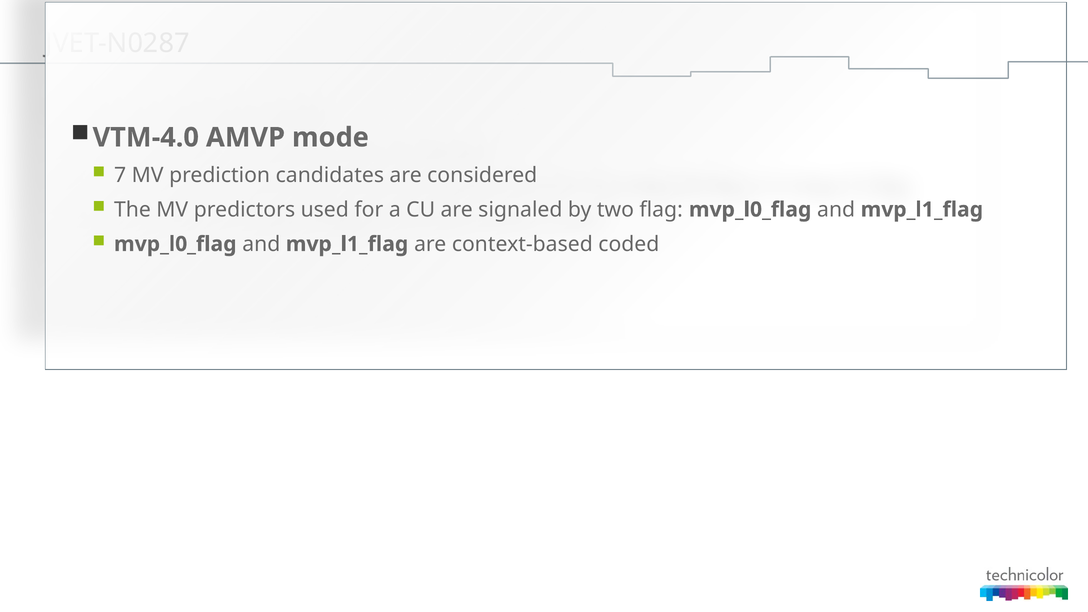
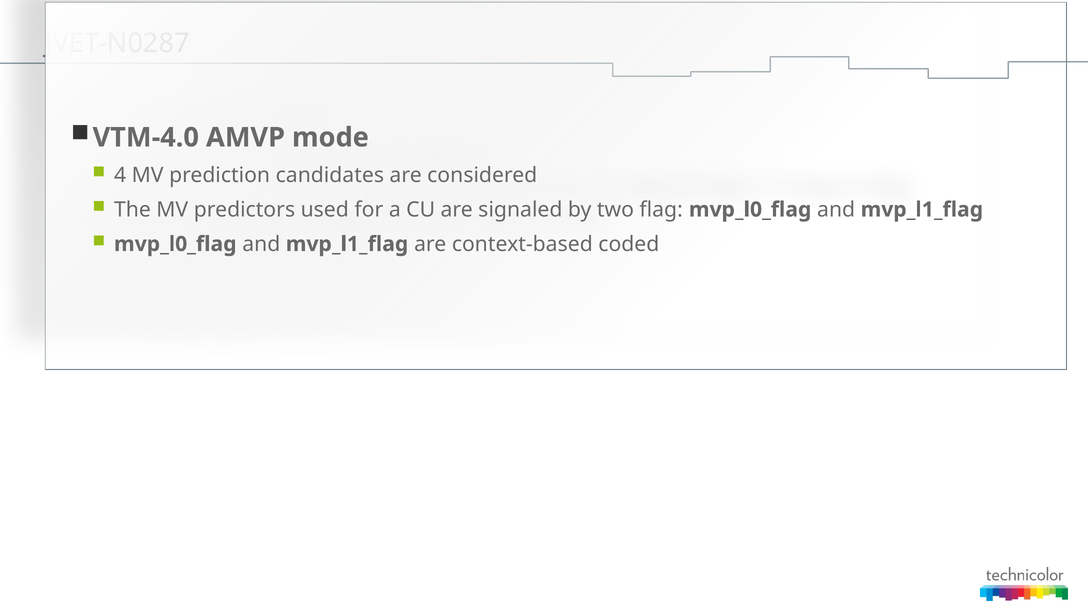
7: 7 -> 4
